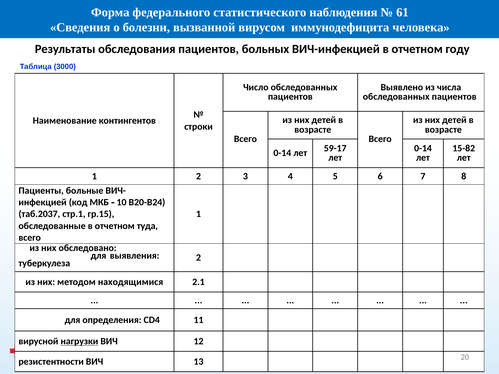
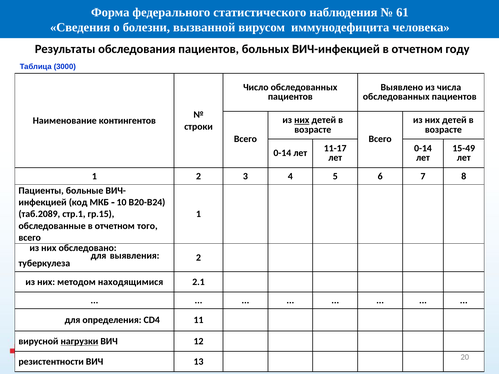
них at (302, 120) underline: none -> present
15-82: 15-82 -> 15-49
59-17: 59-17 -> 11-17
таб.2037: таб.2037 -> таб.2089
туда: туда -> того
